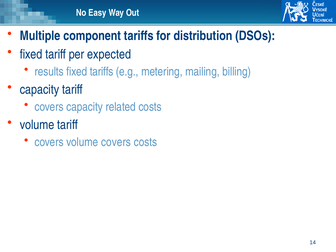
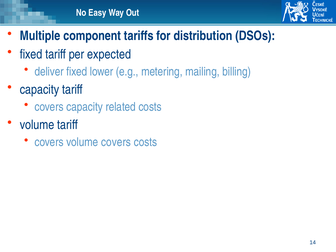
results: results -> deliver
fixed tariffs: tariffs -> lower
